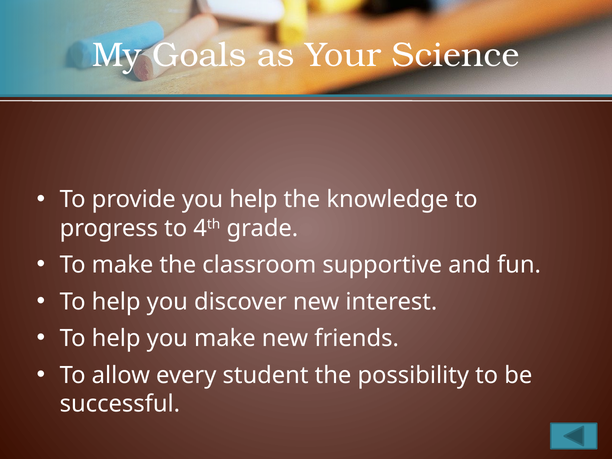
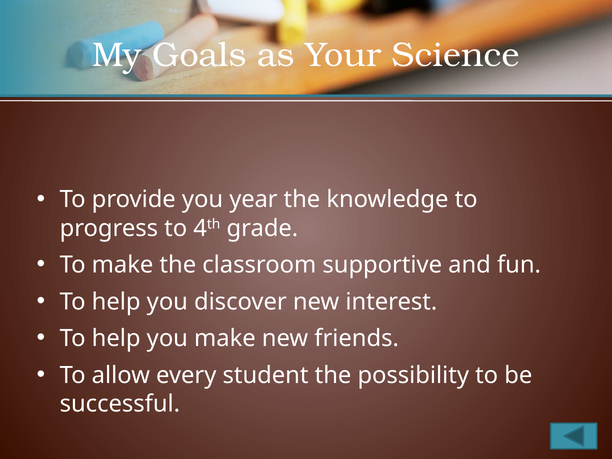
you help: help -> year
